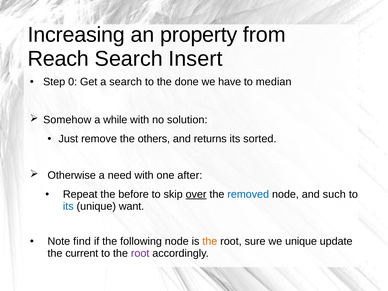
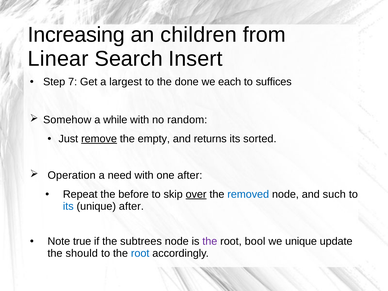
property: property -> children
Reach: Reach -> Linear
0: 0 -> 7
a search: search -> largest
have: have -> each
median: median -> suffices
solution: solution -> random
remove underline: none -> present
others: others -> empty
Otherwise: Otherwise -> Operation
unique want: want -> after
find: find -> true
following: following -> subtrees
the at (210, 241) colour: orange -> purple
sure: sure -> bool
current: current -> should
root at (140, 253) colour: purple -> blue
